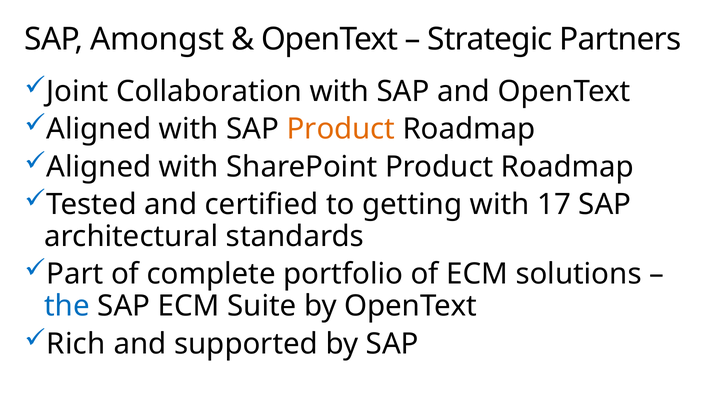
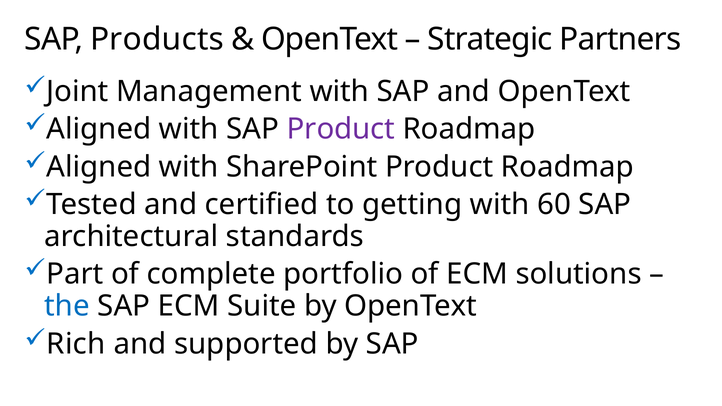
Amongst: Amongst -> Products
Collaboration: Collaboration -> Management
Product at (341, 129) colour: orange -> purple
17: 17 -> 60
